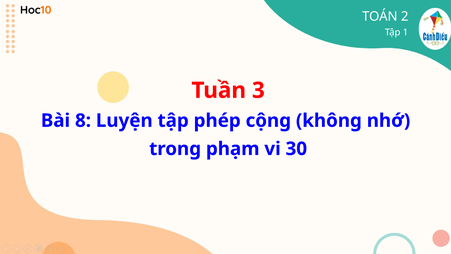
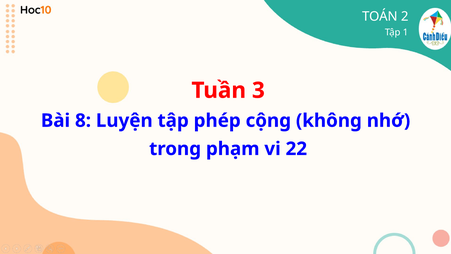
30: 30 -> 22
